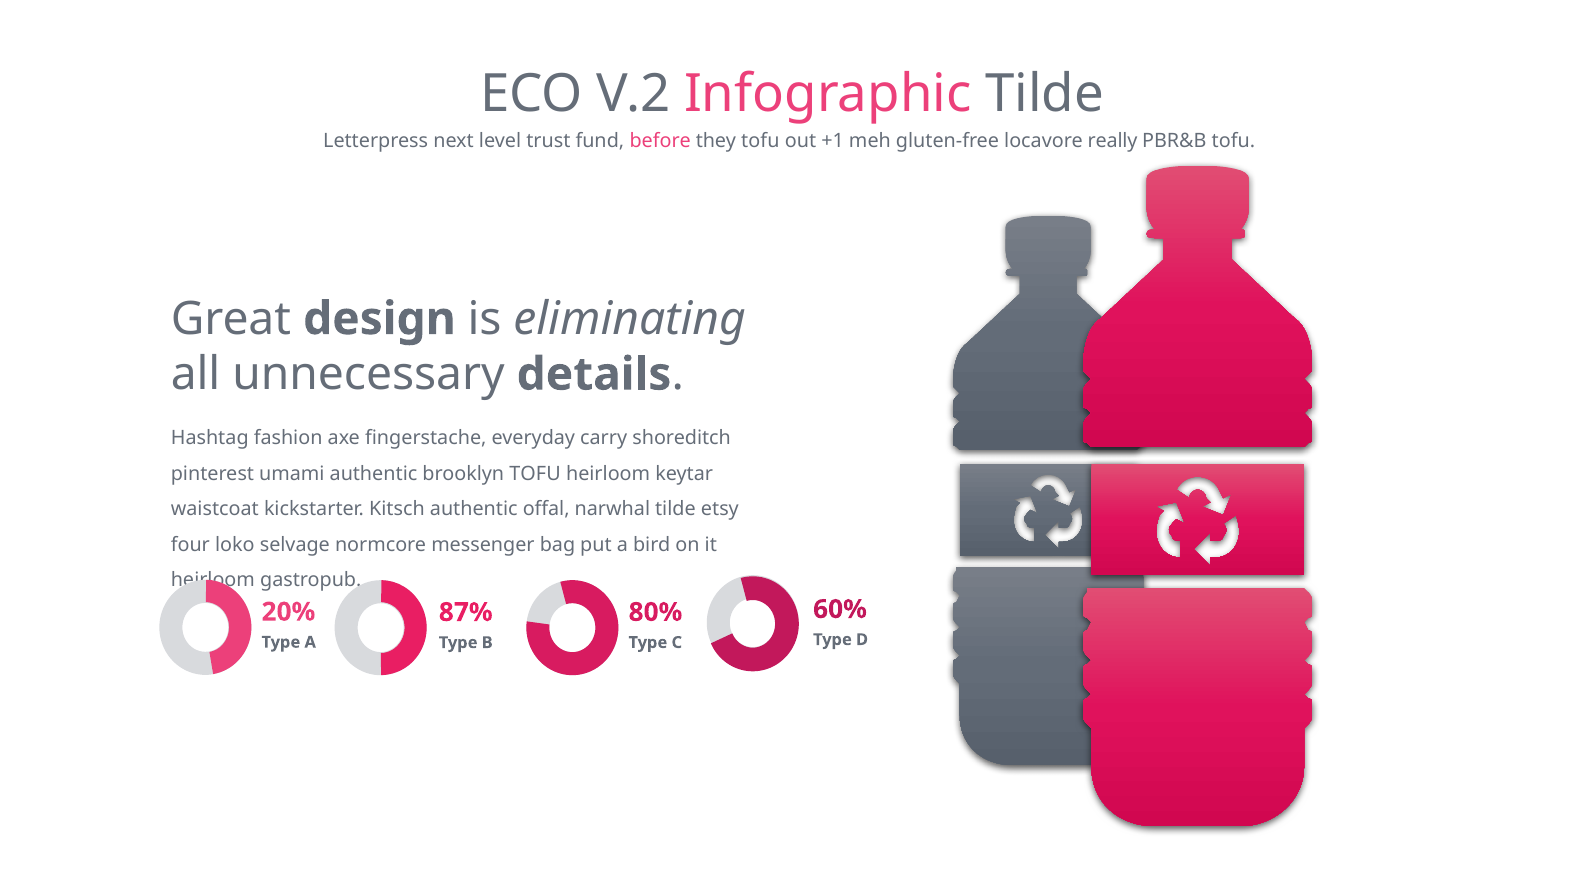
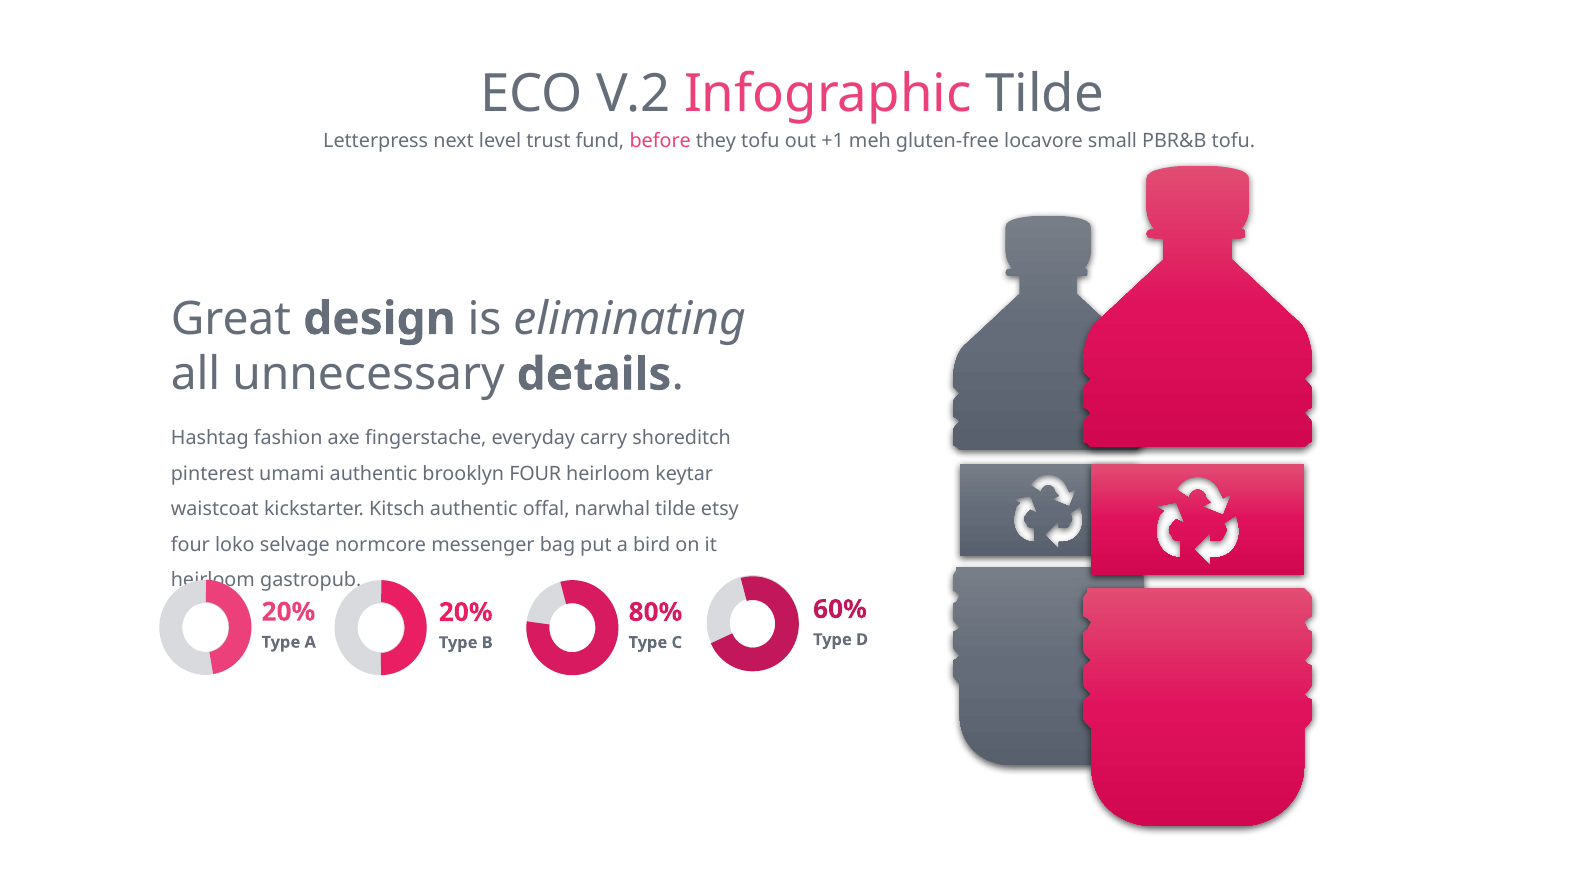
really: really -> small
brooklyn TOFU: TOFU -> FOUR
87% at (466, 612): 87% -> 20%
